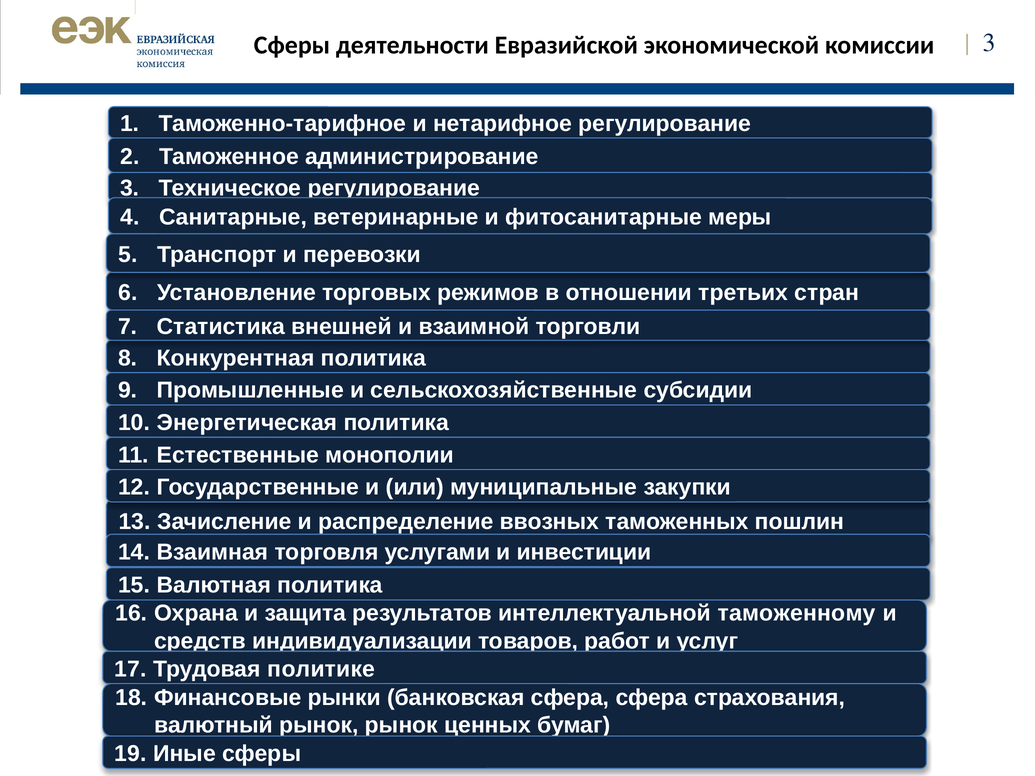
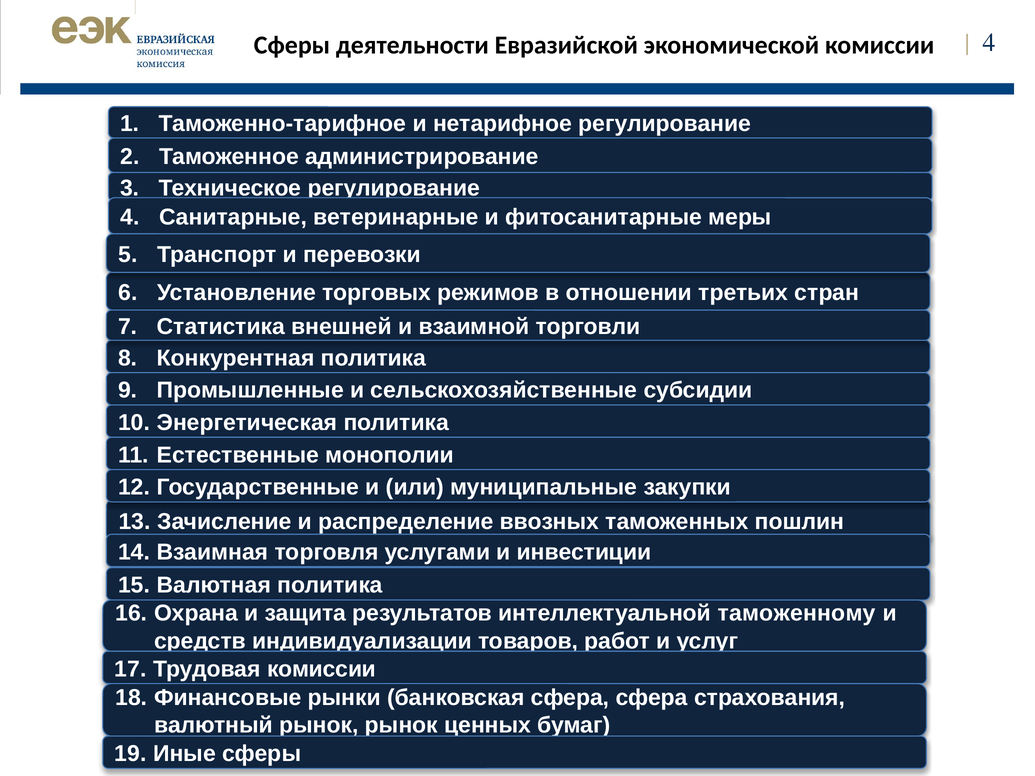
3 at (989, 43): 3 -> 4
Трудовая политике: политике -> комиссии
